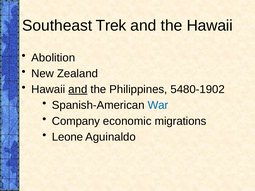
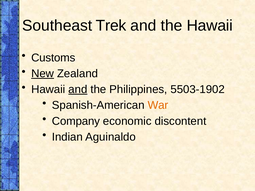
Abolition: Abolition -> Customs
New underline: none -> present
5480-1902: 5480-1902 -> 5503-1902
War colour: blue -> orange
migrations: migrations -> discontent
Leone: Leone -> Indian
